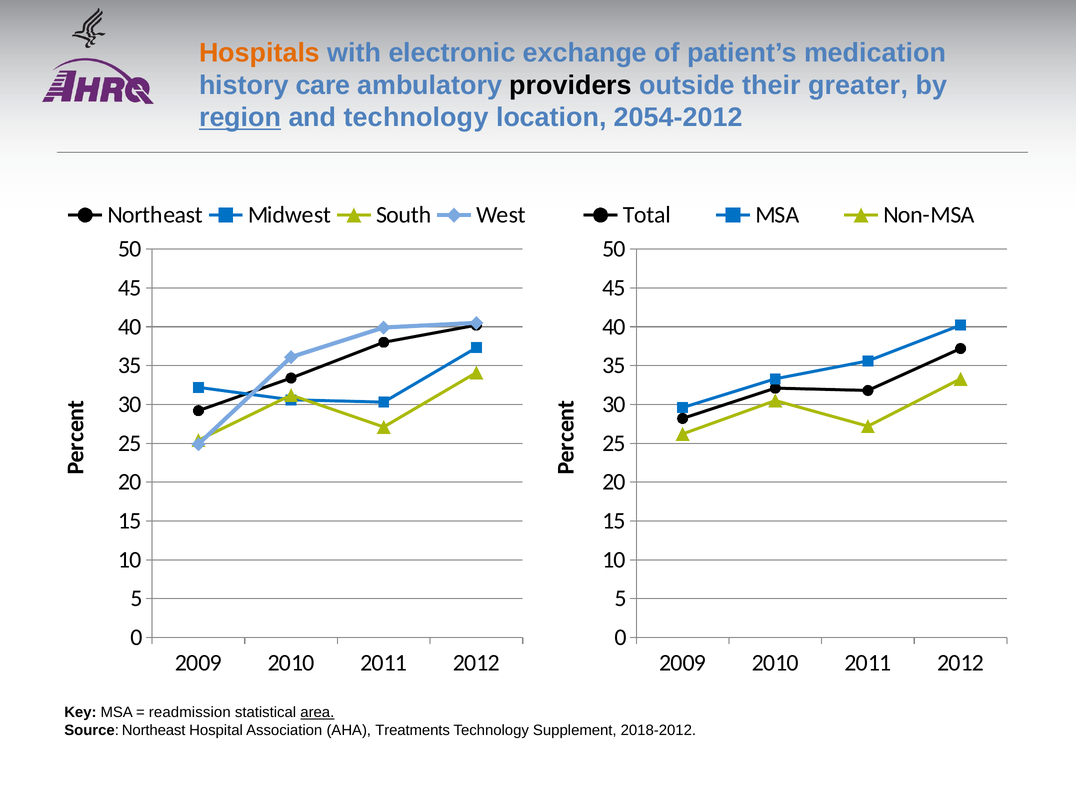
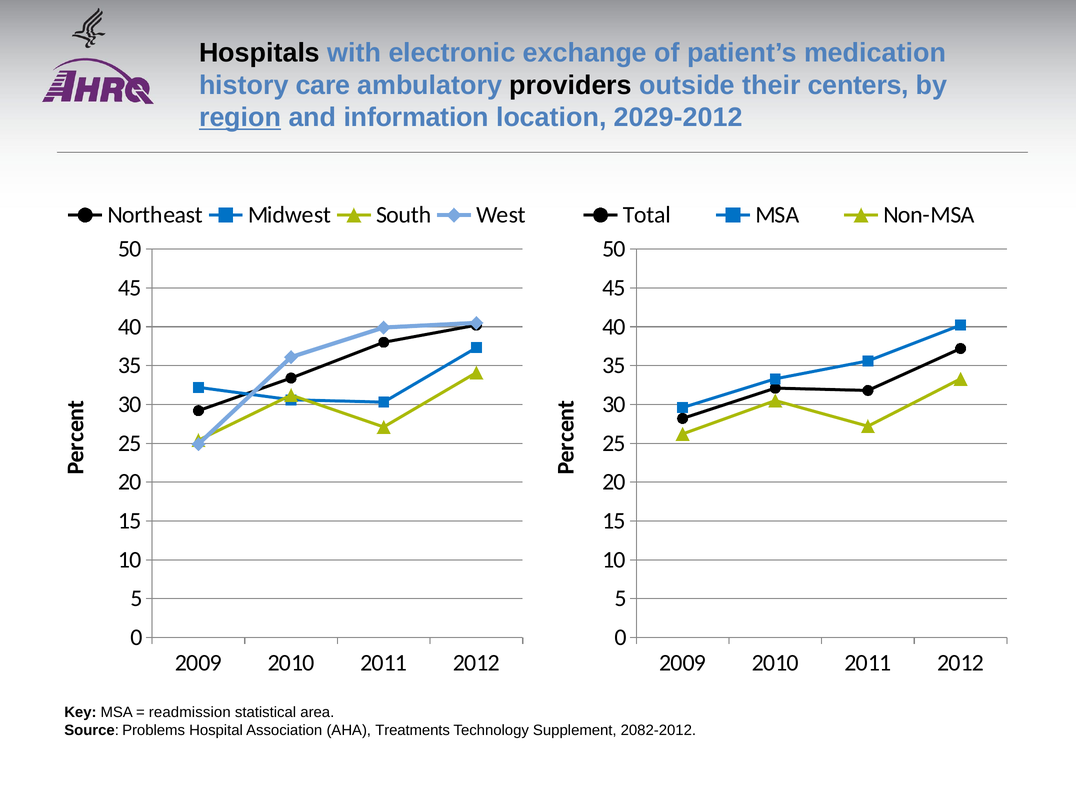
Hospitals colour: orange -> black
greater: greater -> centers
and technology: technology -> information
2054-2012: 2054-2012 -> 2029-2012
area underline: present -> none
Source Northeast: Northeast -> Problems
2018-2012: 2018-2012 -> 2082-2012
